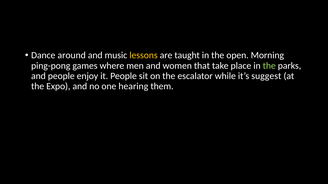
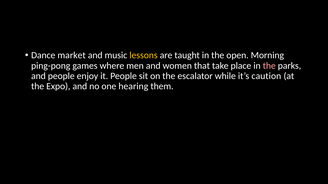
around: around -> market
the at (269, 66) colour: light green -> pink
suggest: suggest -> caution
